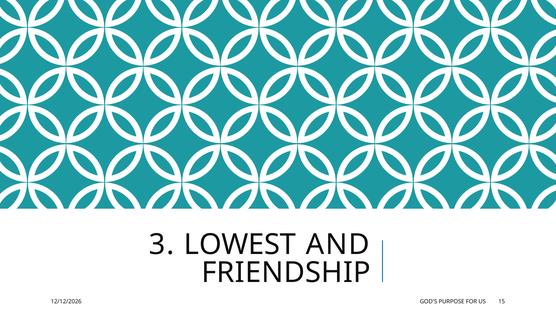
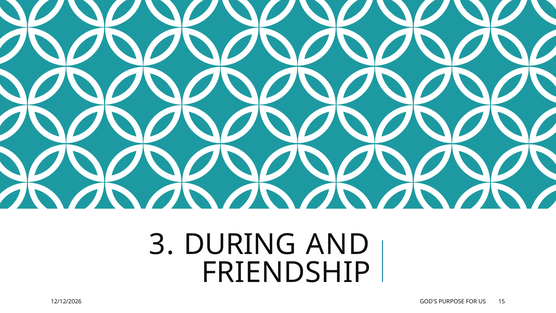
LOWEST: LOWEST -> DURING
